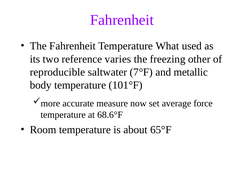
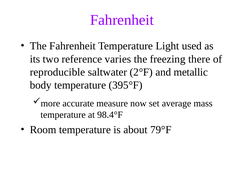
What: What -> Light
other: other -> there
7°F: 7°F -> 2°F
101°F: 101°F -> 395°F
force: force -> mass
68.6°F: 68.6°F -> 98.4°F
65°F: 65°F -> 79°F
